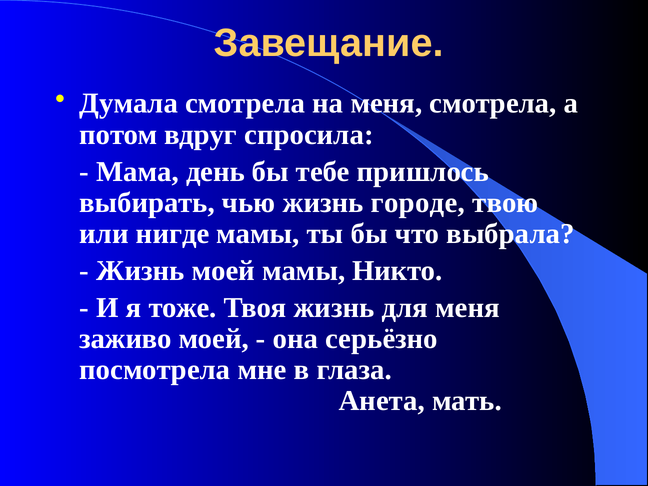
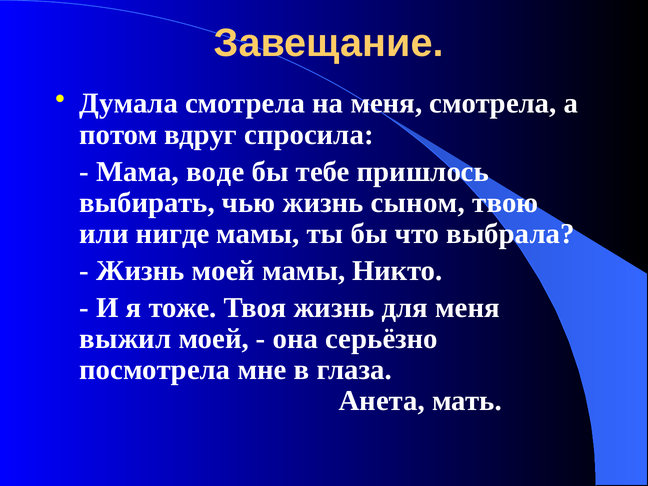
день: день -> воде
городе: городе -> сыном
заживо: заживо -> выжил
